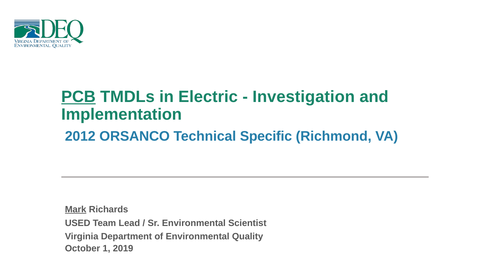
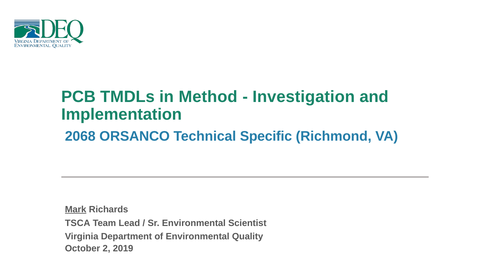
PCB underline: present -> none
Electric: Electric -> Method
2012: 2012 -> 2068
USED: USED -> TSCA
1: 1 -> 2
